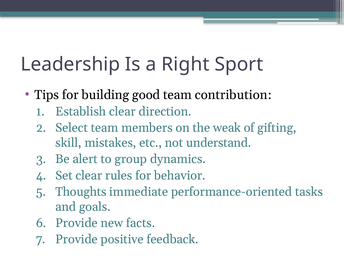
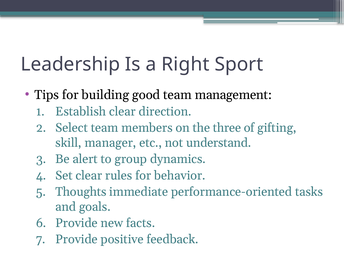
contribution: contribution -> management
weak: weak -> three
mistakes: mistakes -> manager
